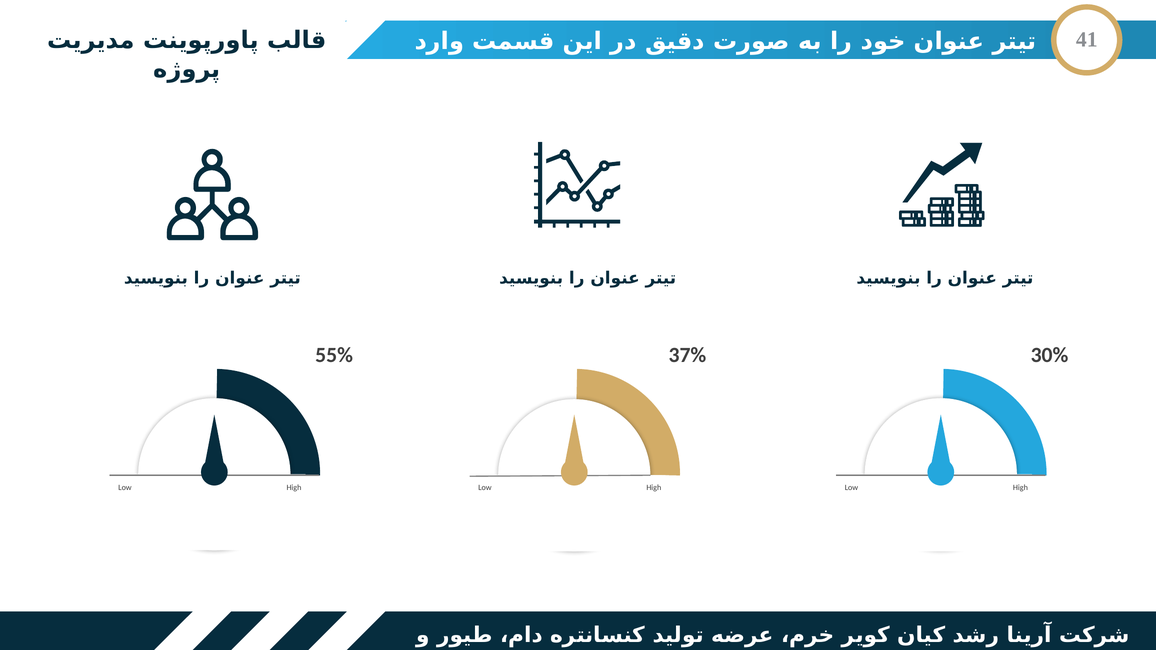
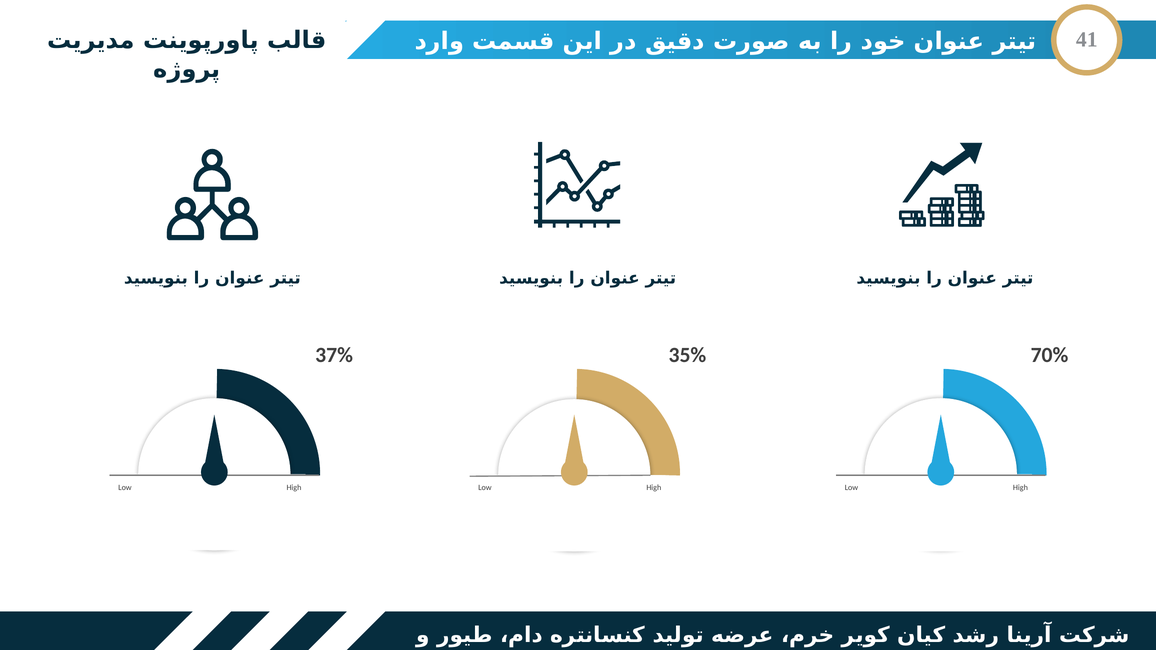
55%: 55% -> 37%
37%: 37% -> 35%
30%: 30% -> 70%
